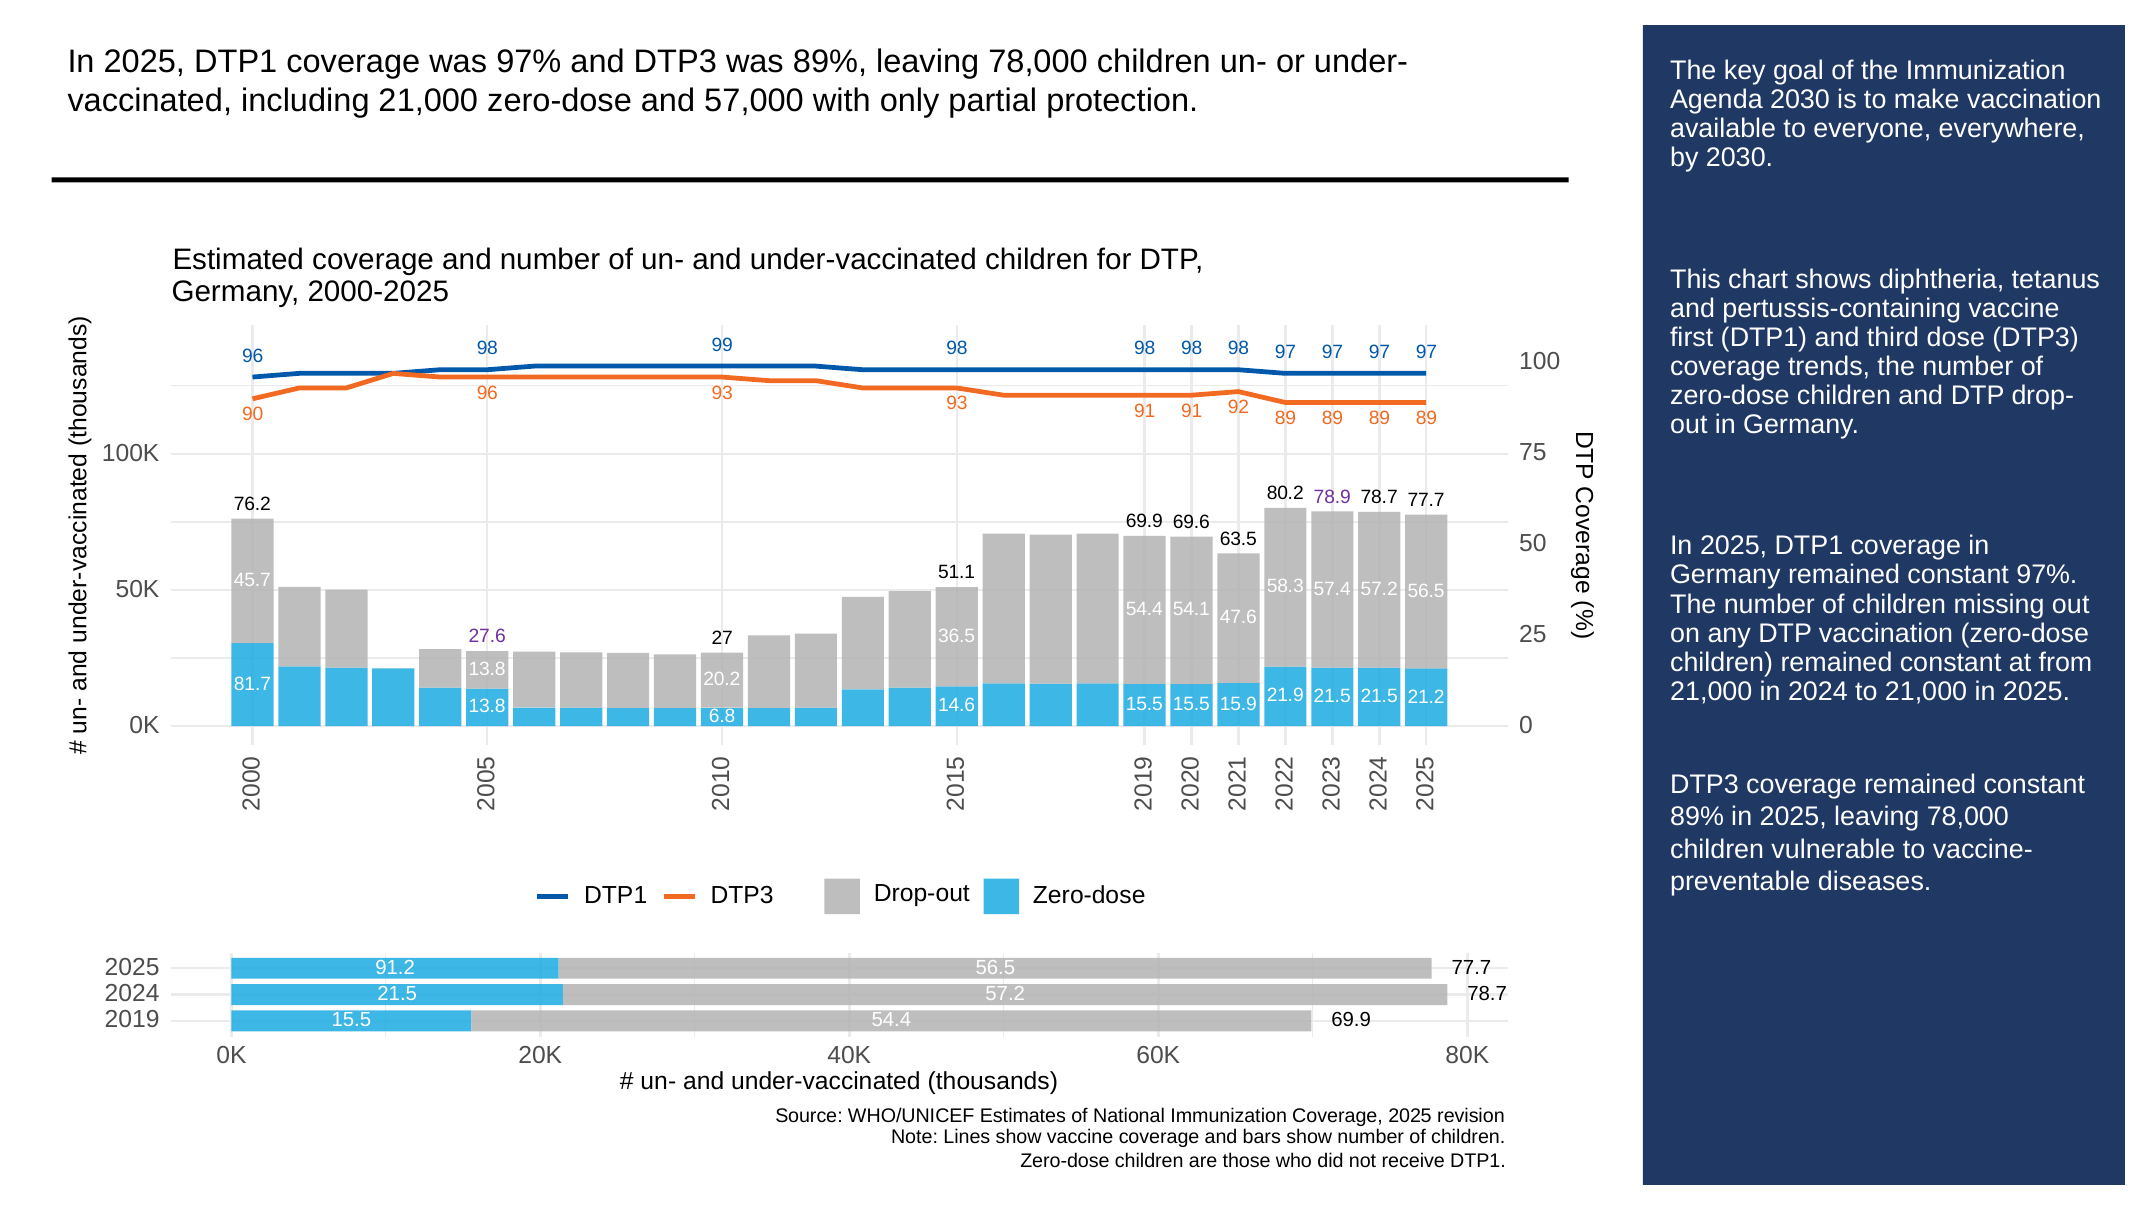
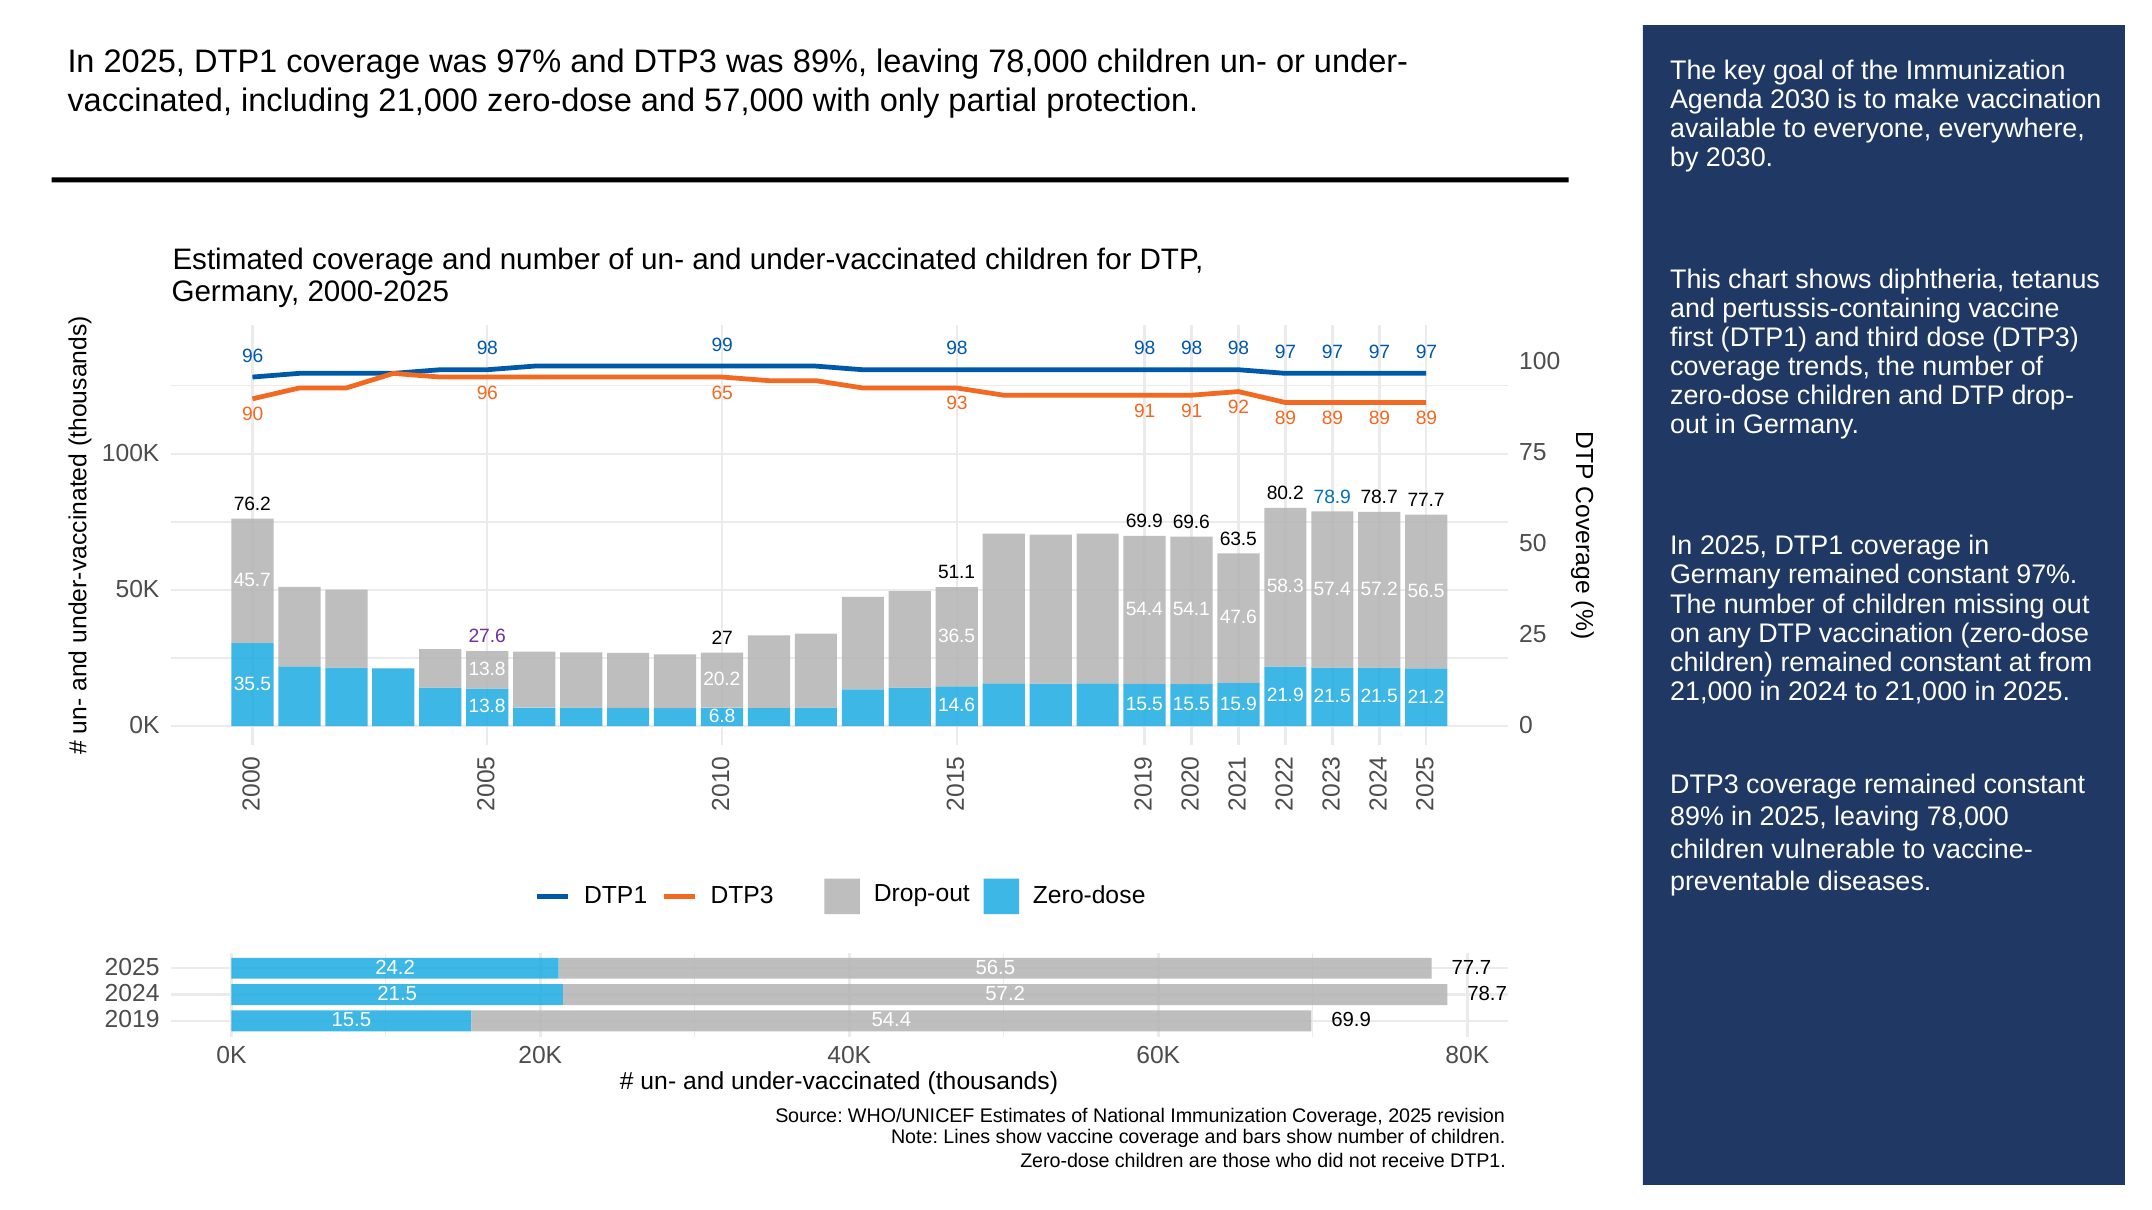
96 93: 93 -> 65
78.9 colour: purple -> blue
81.7: 81.7 -> 35.5
91.2: 91.2 -> 24.2
